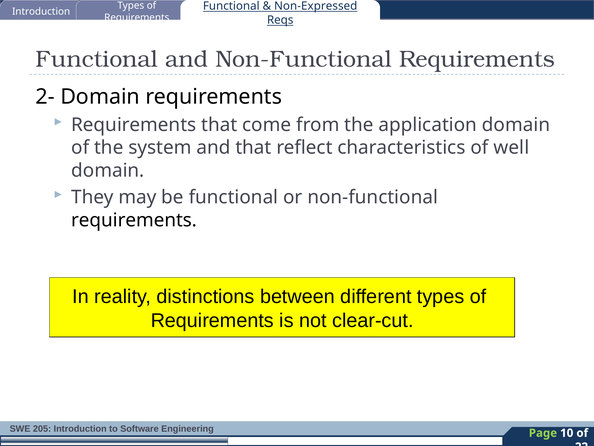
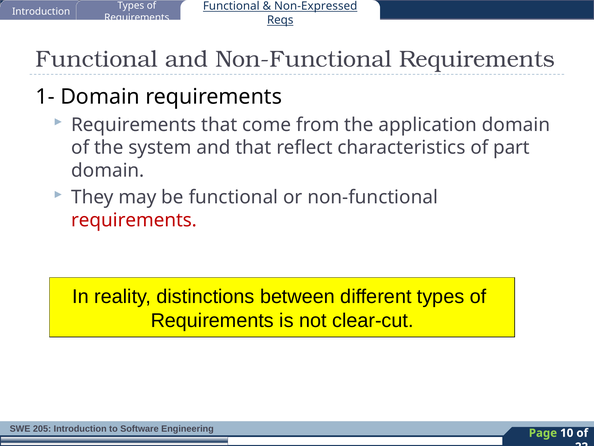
2-: 2- -> 1-
well: well -> part
requirements at (134, 220) colour: black -> red
